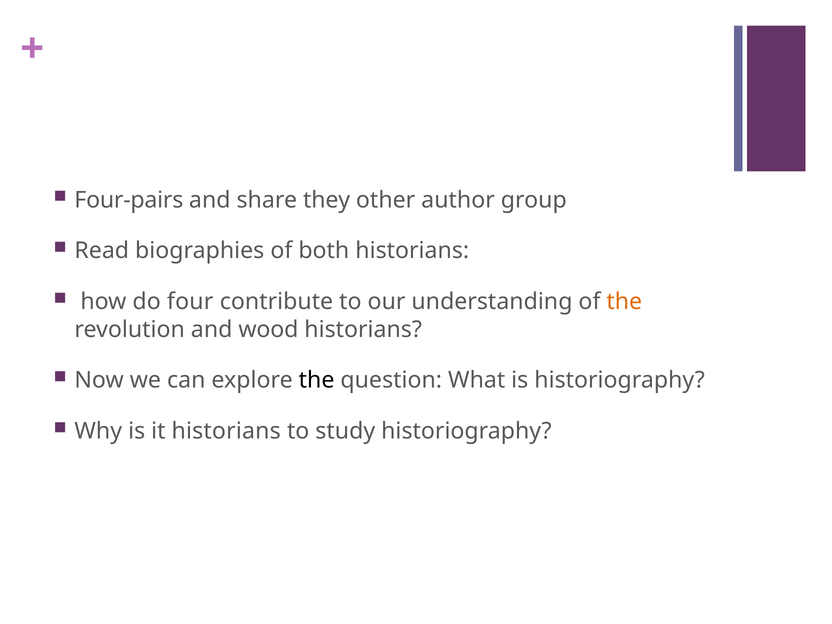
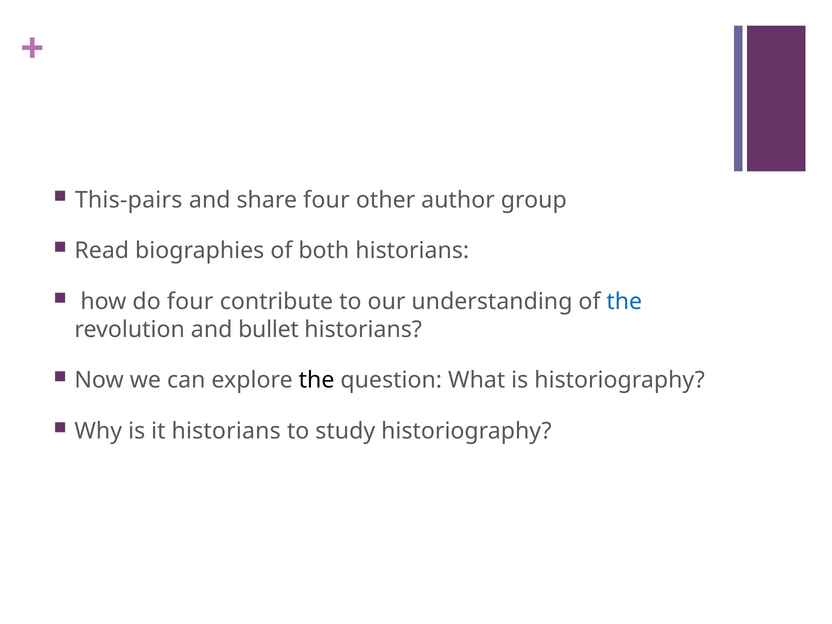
Four-pairs: Four-pairs -> This-pairs
share they: they -> four
the at (624, 302) colour: orange -> blue
wood: wood -> bullet
